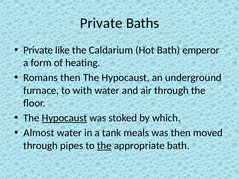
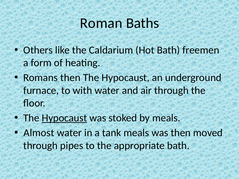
Private at (101, 23): Private -> Roman
Private at (38, 50): Private -> Others
emperor: emperor -> freemen
by which: which -> meals
the at (104, 146) underline: present -> none
